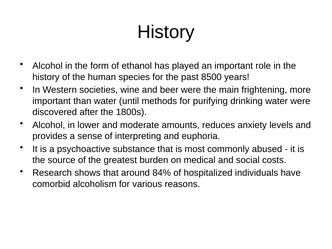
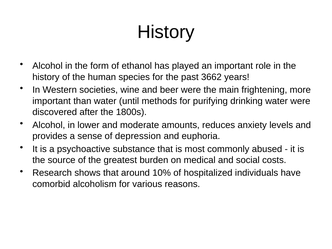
8500: 8500 -> 3662
interpreting: interpreting -> depression
84%: 84% -> 10%
